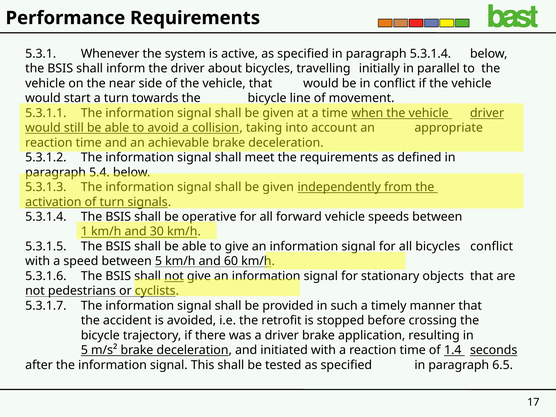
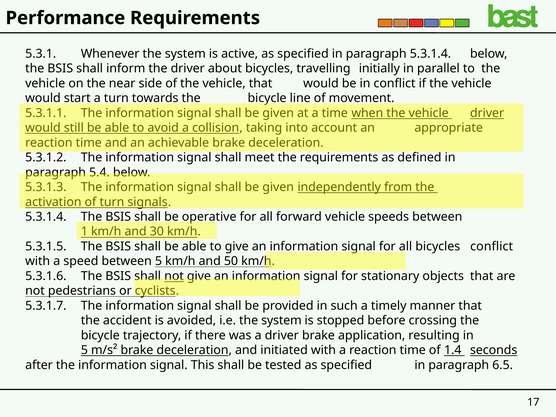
60: 60 -> 50
i.e the retrofit: retrofit -> system
